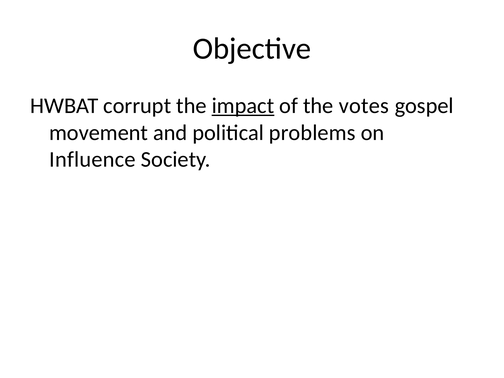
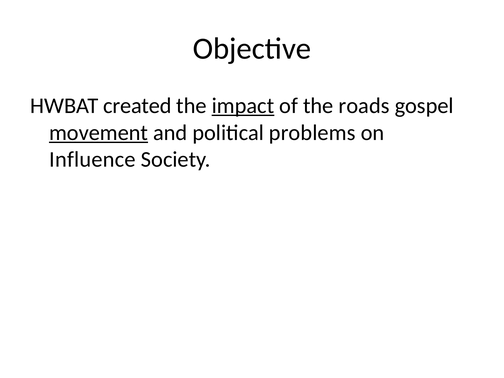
corrupt: corrupt -> created
votes: votes -> roads
movement underline: none -> present
